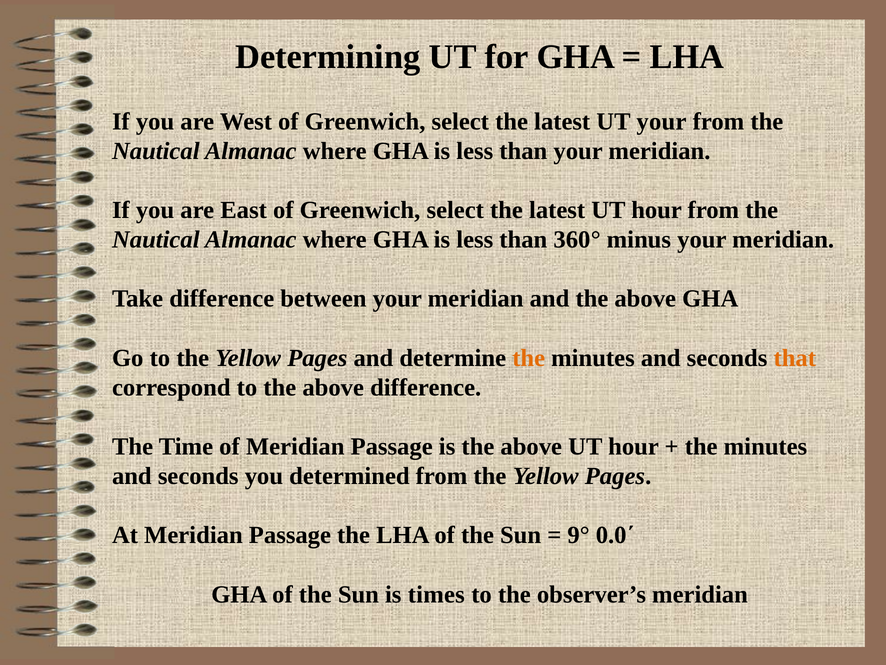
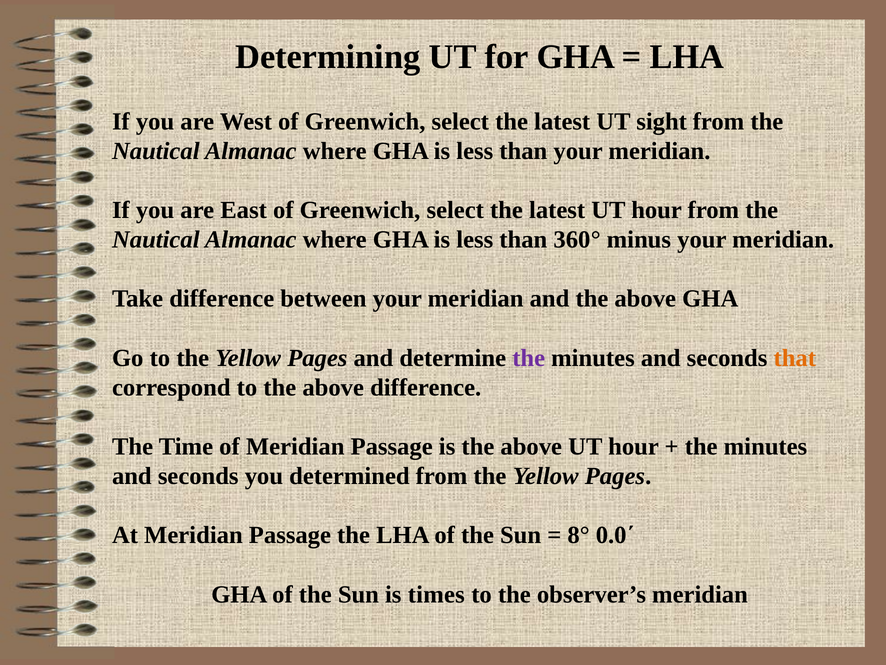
UT your: your -> sight
the at (529, 358) colour: orange -> purple
9°: 9° -> 8°
